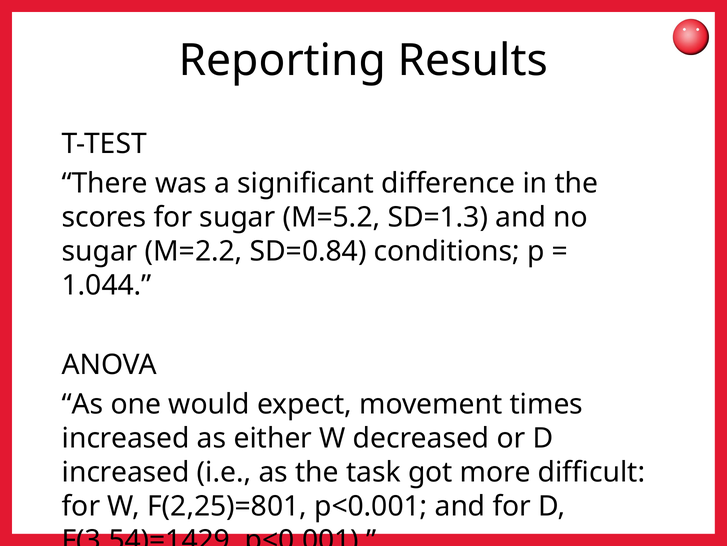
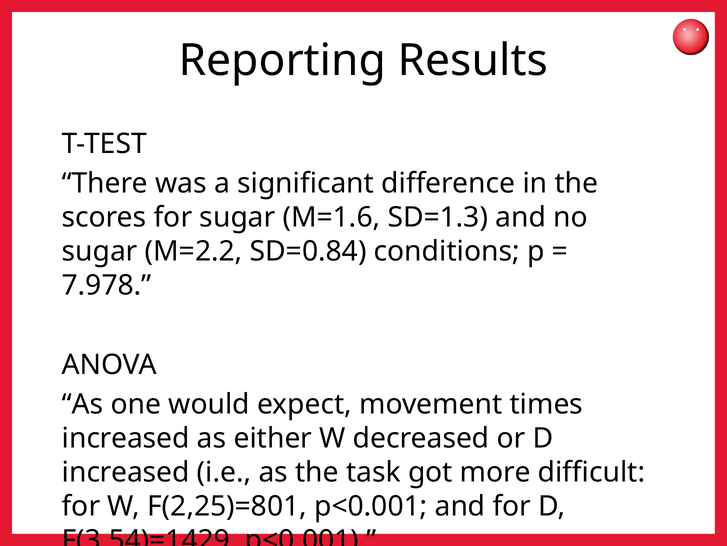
M=5.2: M=5.2 -> M=1.6
1.044: 1.044 -> 7.978
